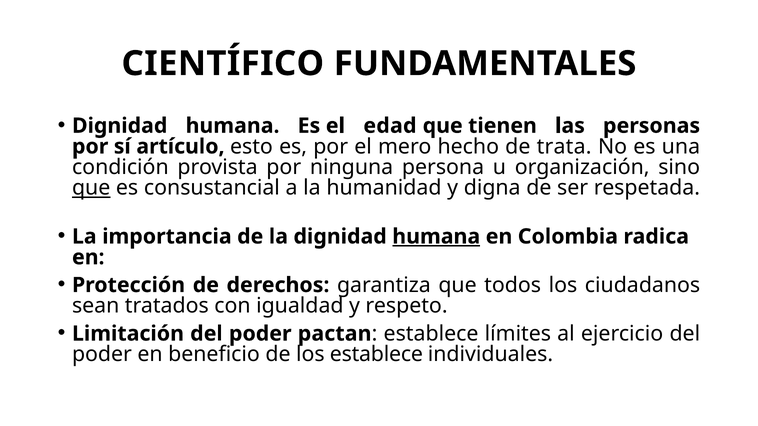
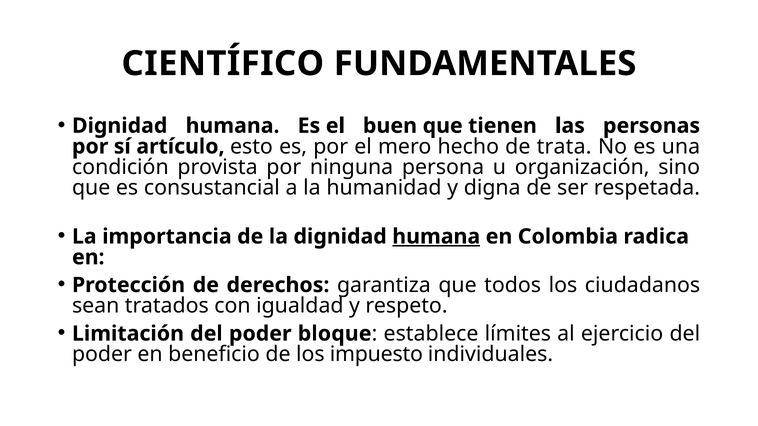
edad: edad -> buen
que at (91, 188) underline: present -> none
pactan: pactan -> bloque
los establece: establece -> impuesto
